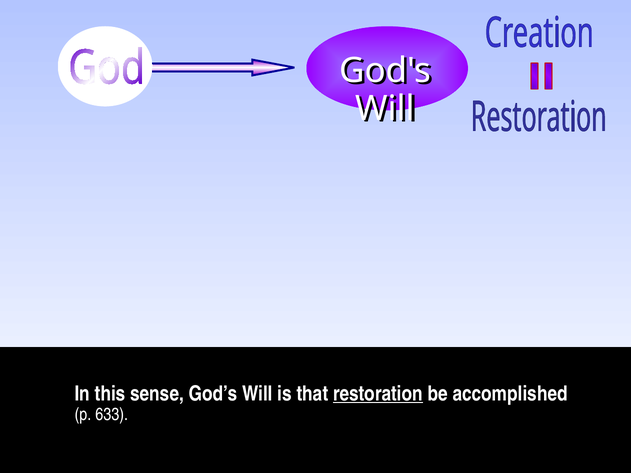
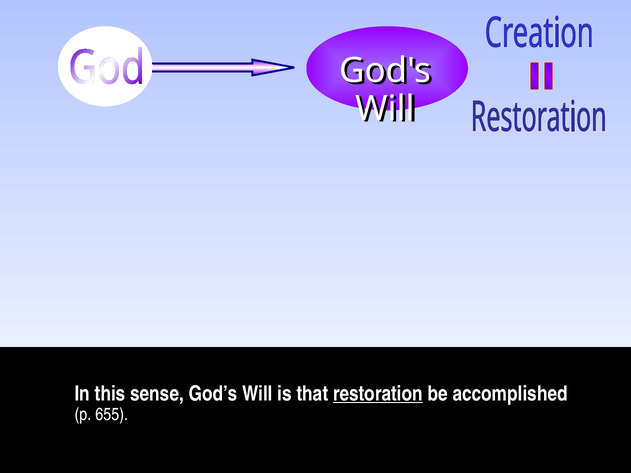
633: 633 -> 655
